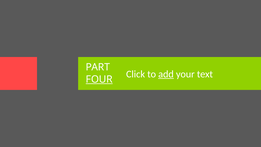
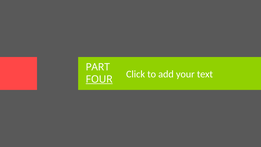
add underline: present -> none
